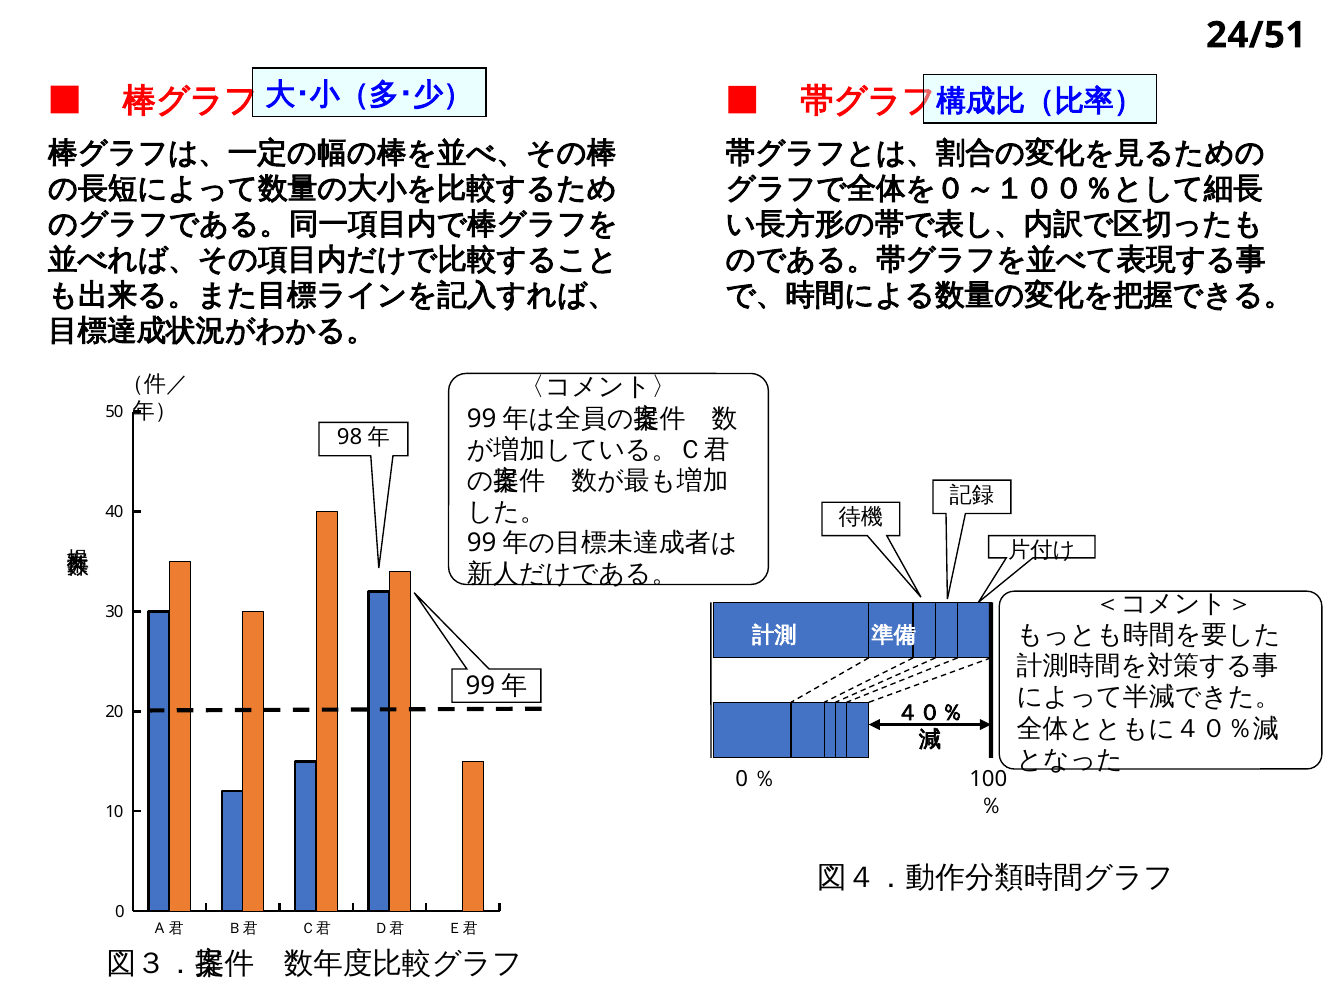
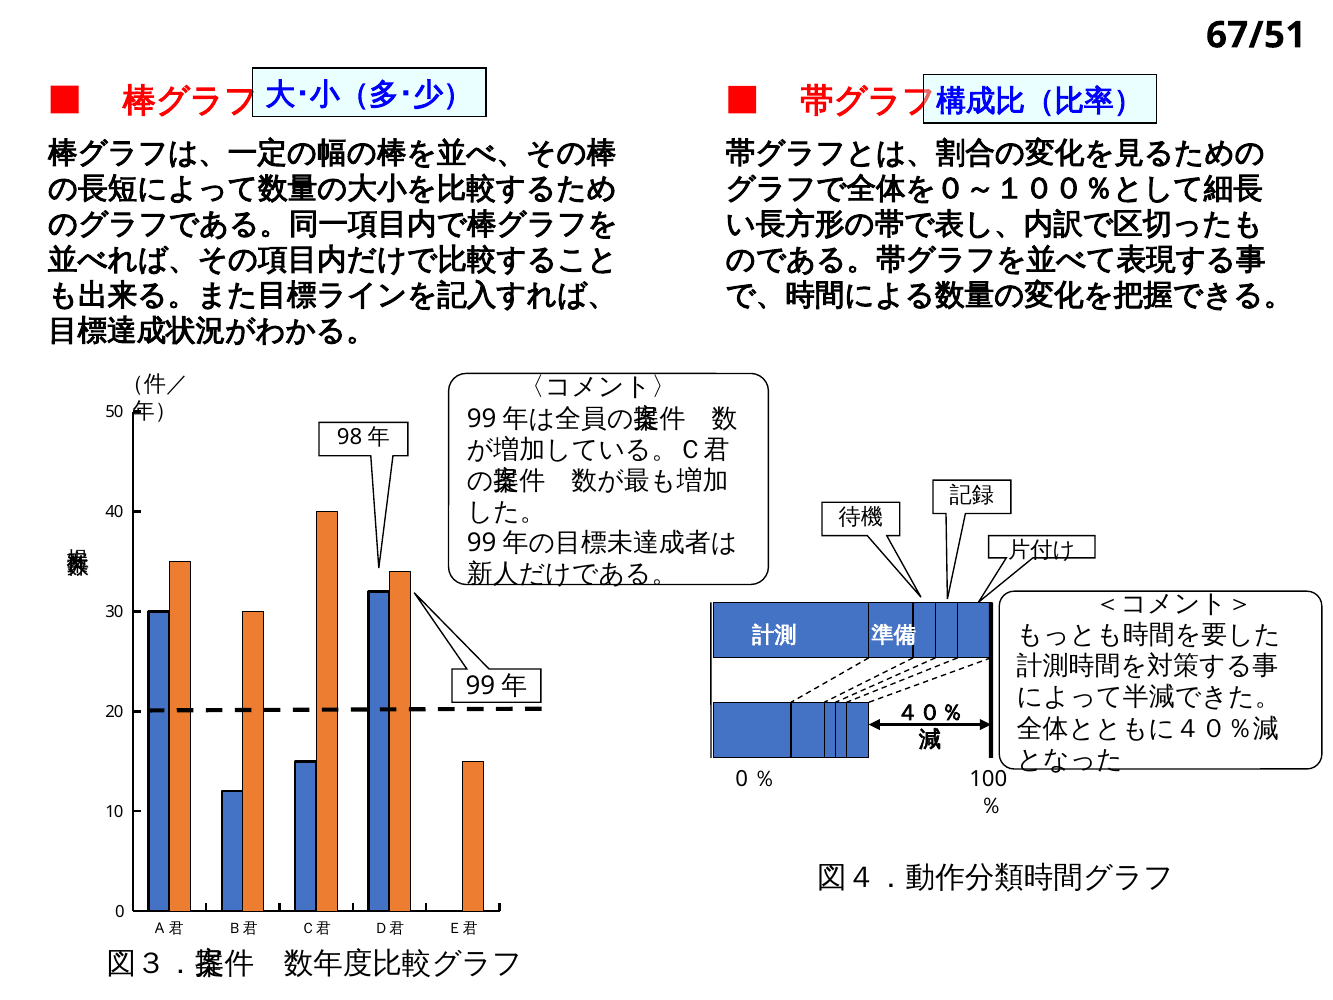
24/51: 24/51 -> 67/51
